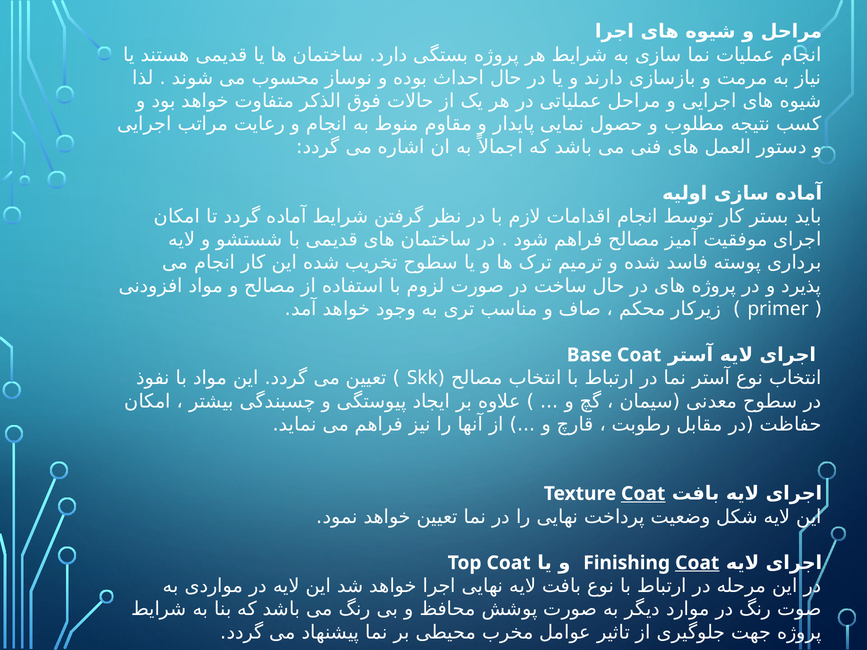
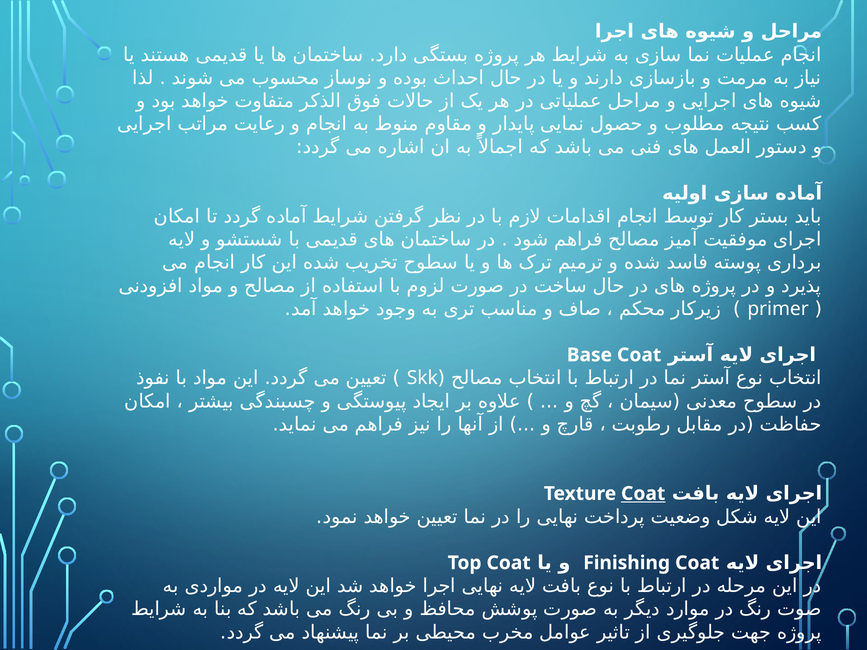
Coat at (697, 563) underline: present -> none
